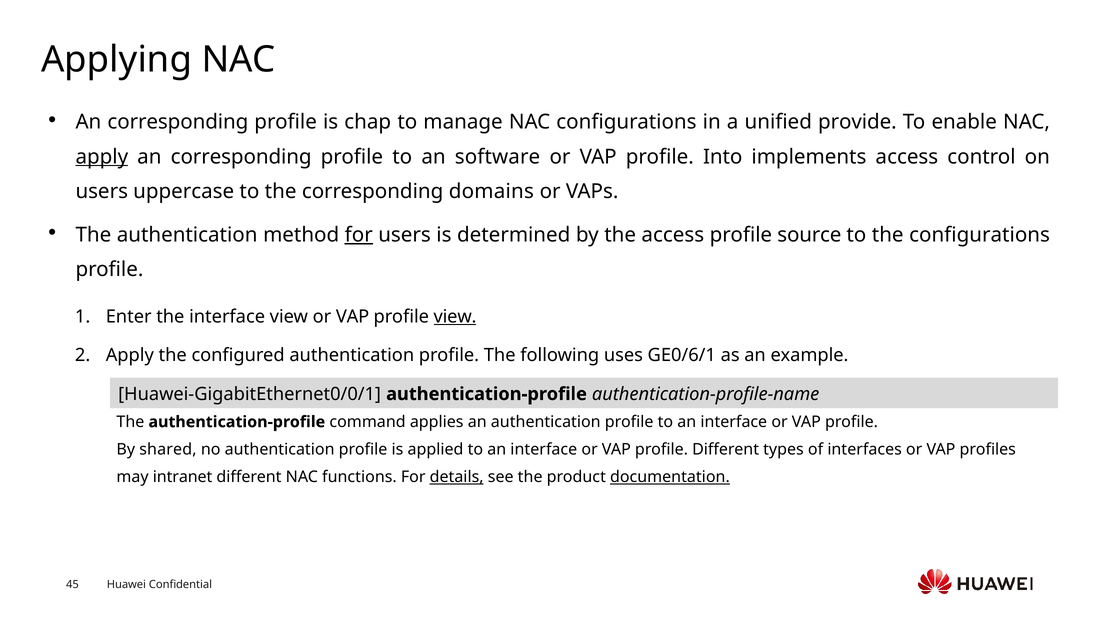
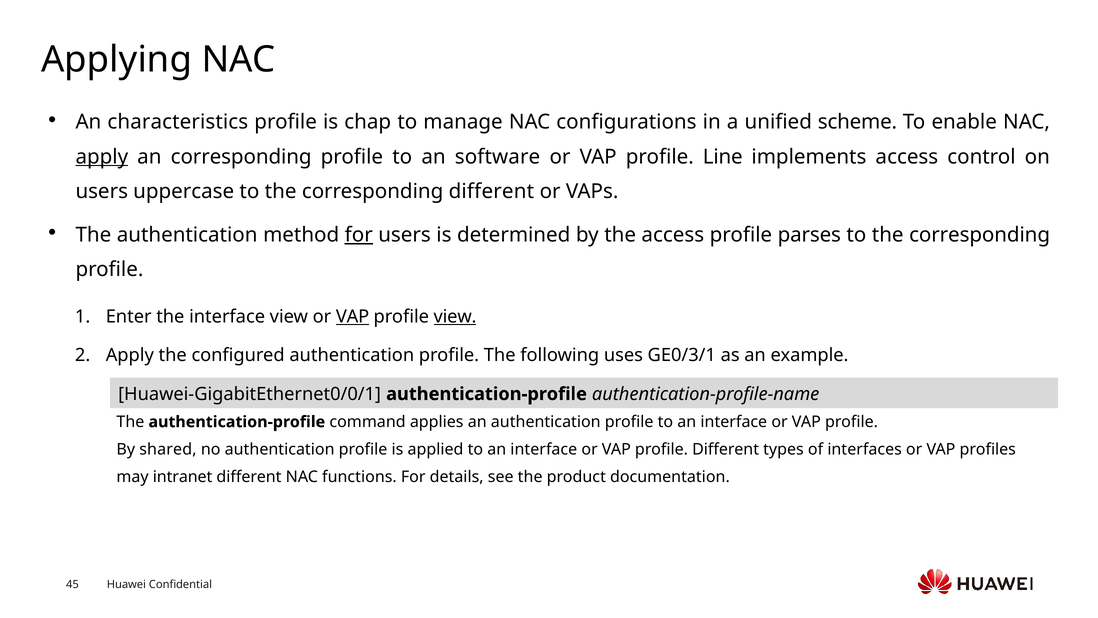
corresponding at (178, 122): corresponding -> characteristics
provide: provide -> scheme
Into: Into -> Line
corresponding domains: domains -> different
source: source -> parses
configurations at (980, 235): configurations -> corresponding
VAP at (353, 316) underline: none -> present
GE0/6/1: GE0/6/1 -> GE0/3/1
details underline: present -> none
documentation underline: present -> none
